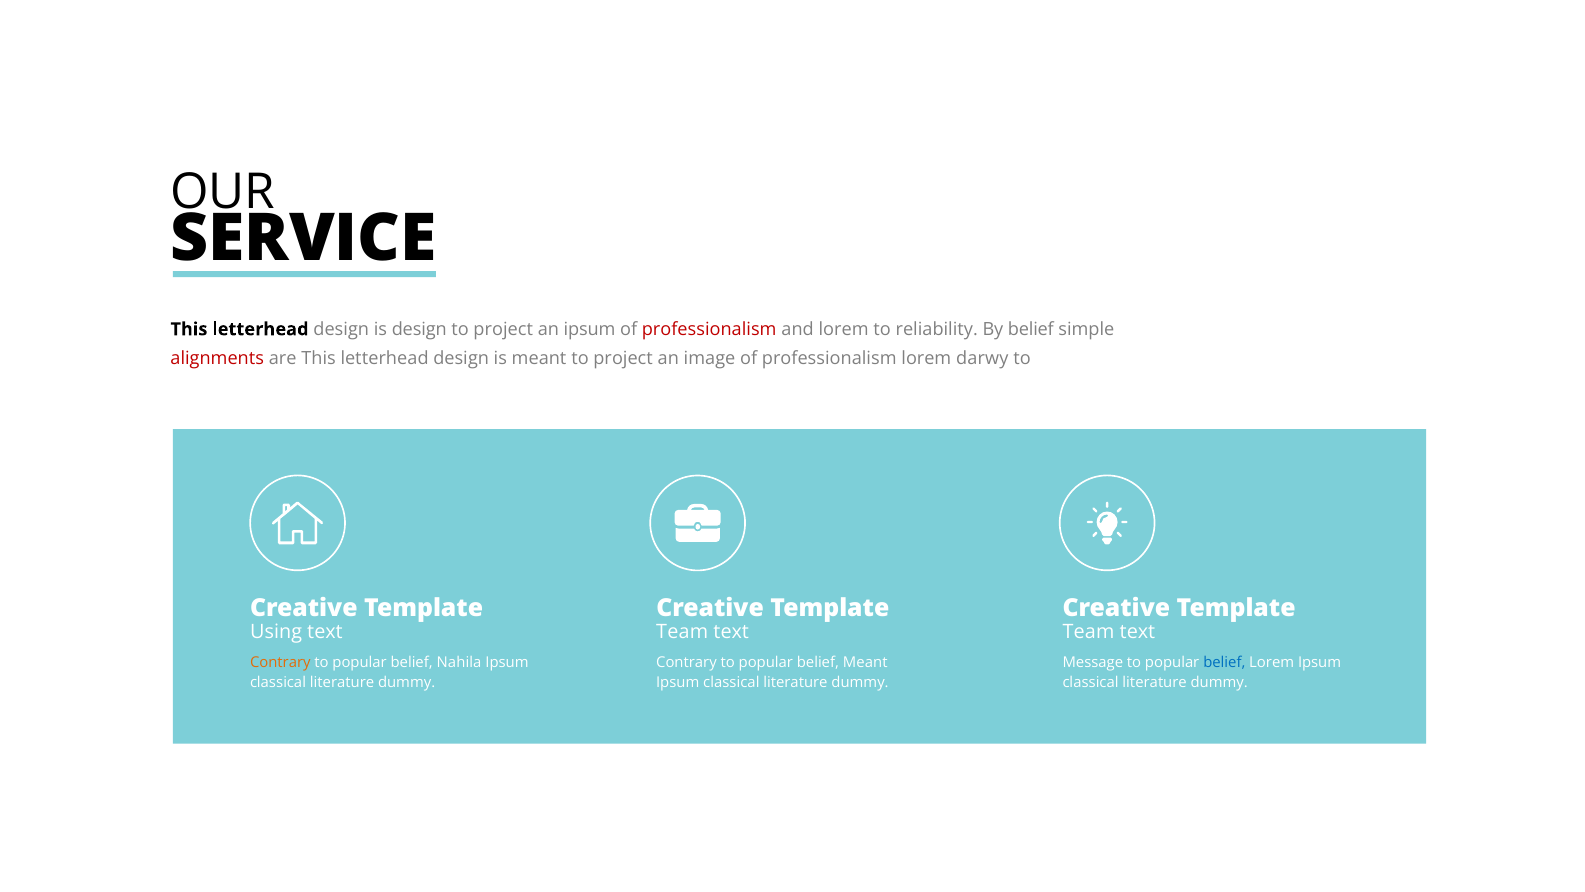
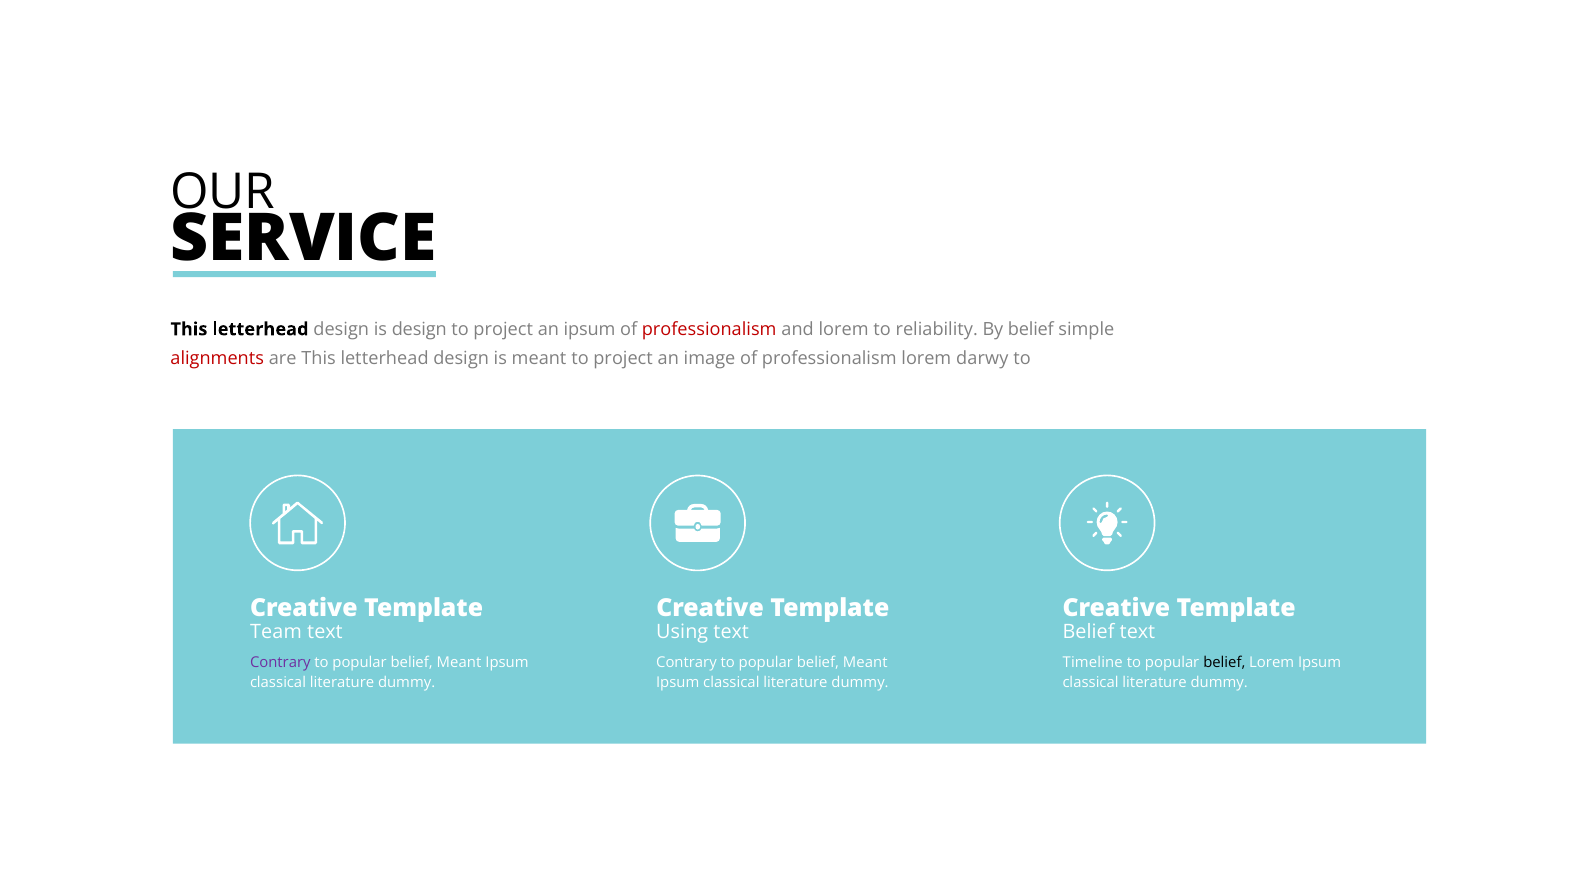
Using: Using -> Team
Team at (682, 632): Team -> Using
Team at (1088, 632): Team -> Belief
Contrary at (280, 663) colour: orange -> purple
Nahila at (459, 663): Nahila -> Meant
Message: Message -> Timeline
belief at (1224, 663) colour: blue -> black
